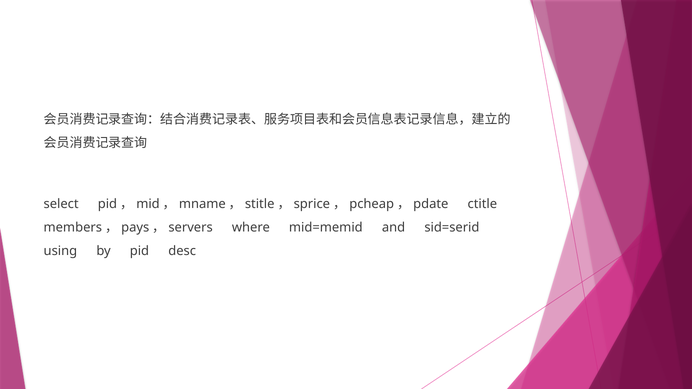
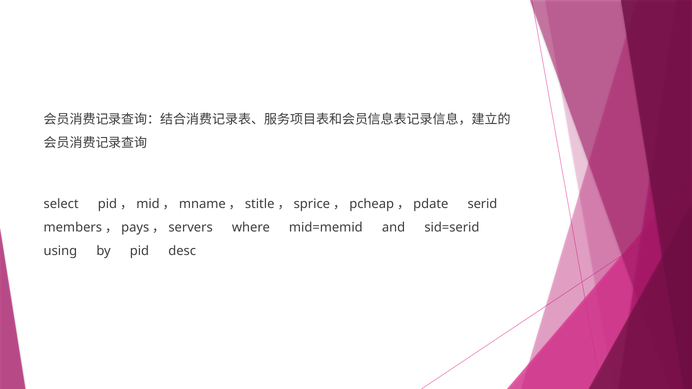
ctitle: ctitle -> serid
